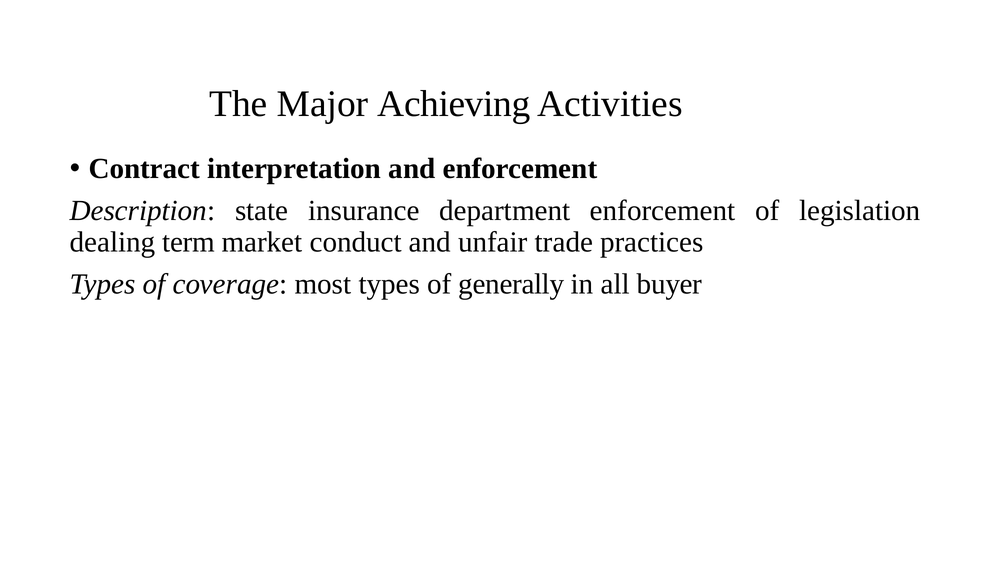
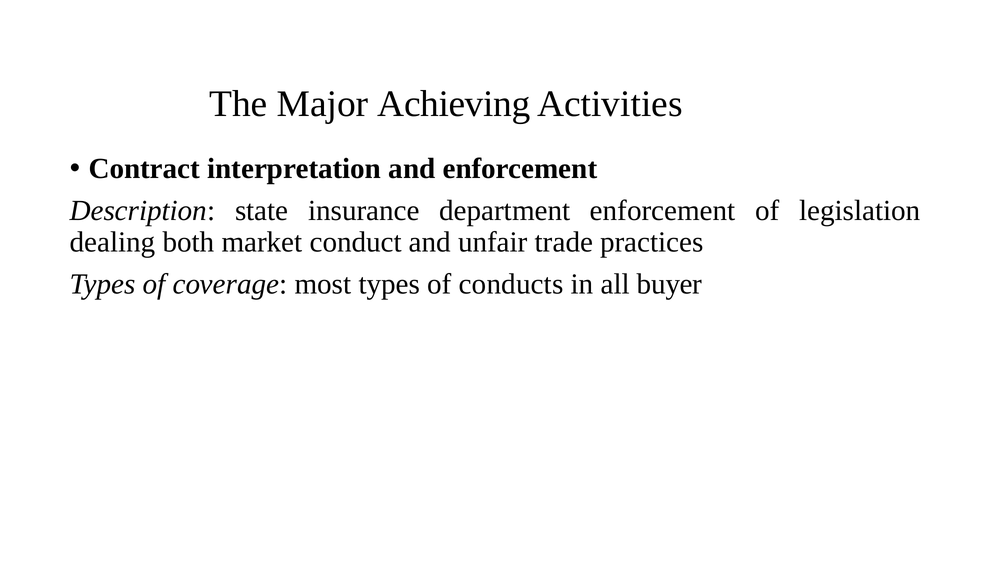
term: term -> both
generally: generally -> conducts
